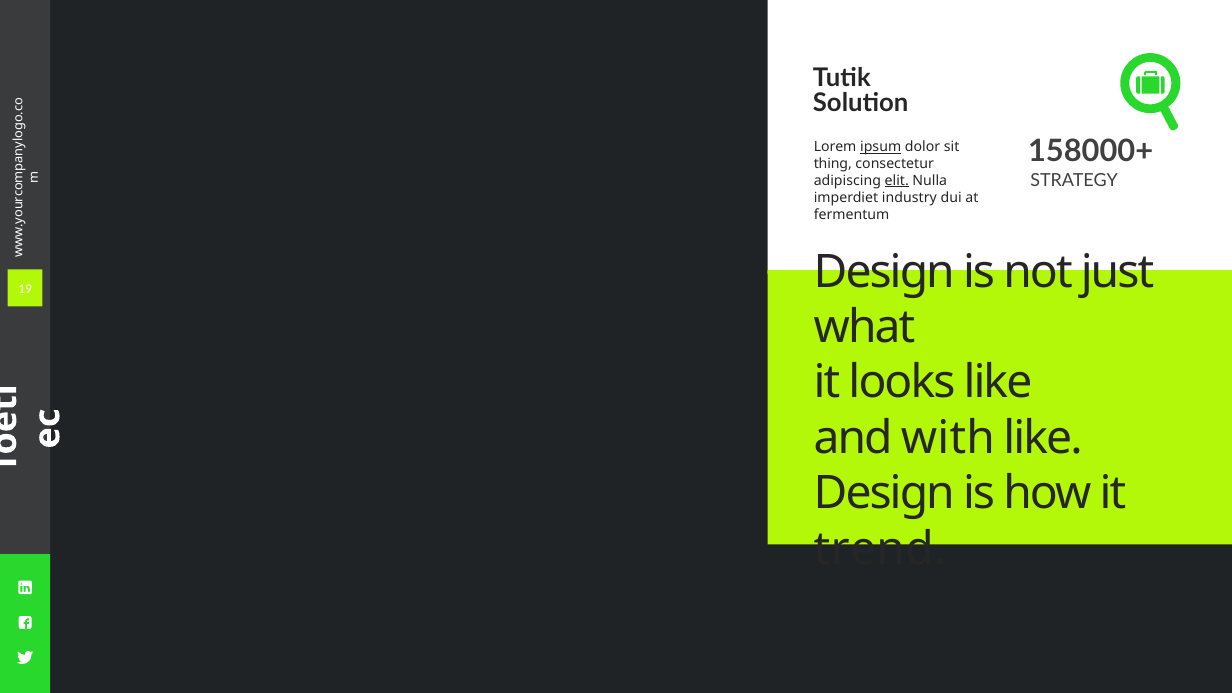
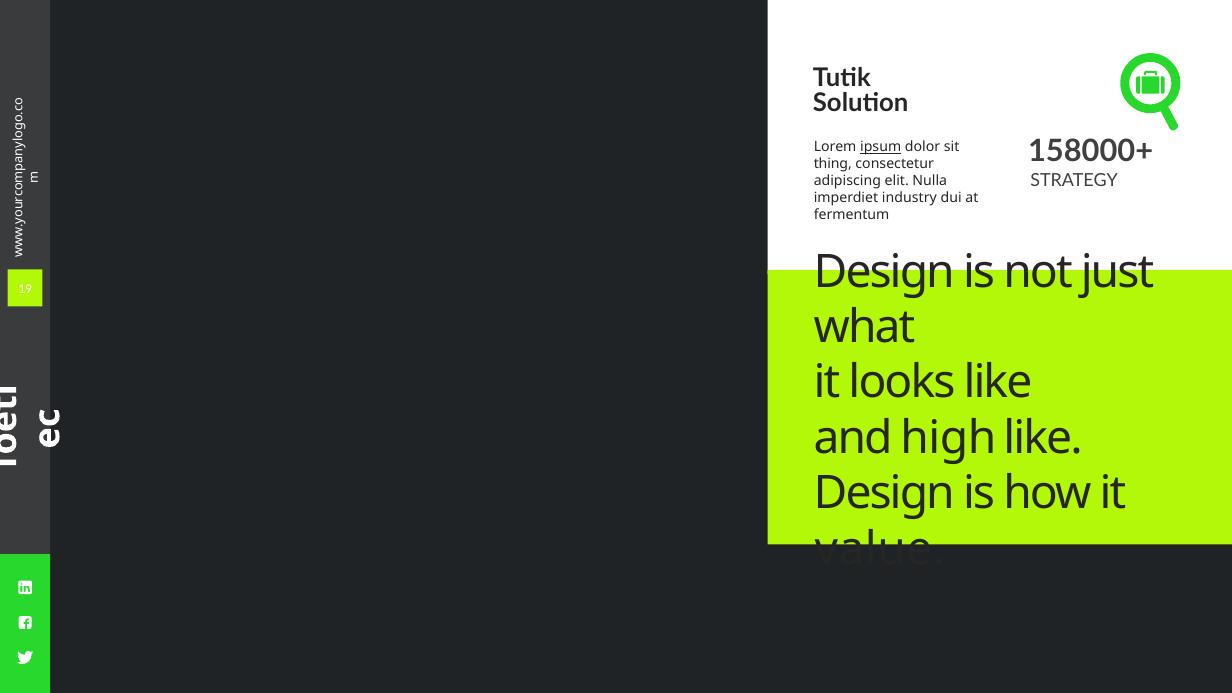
elit underline: present -> none
with: with -> high
trend: trend -> value
